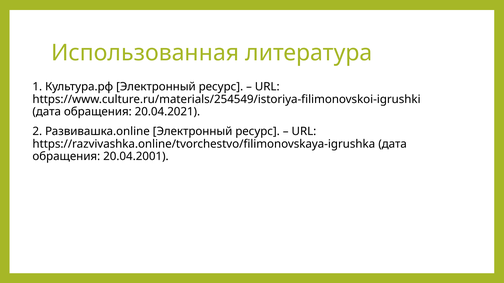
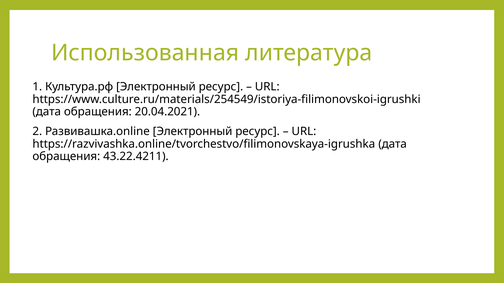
20.04.2001: 20.04.2001 -> 43.22.4211
